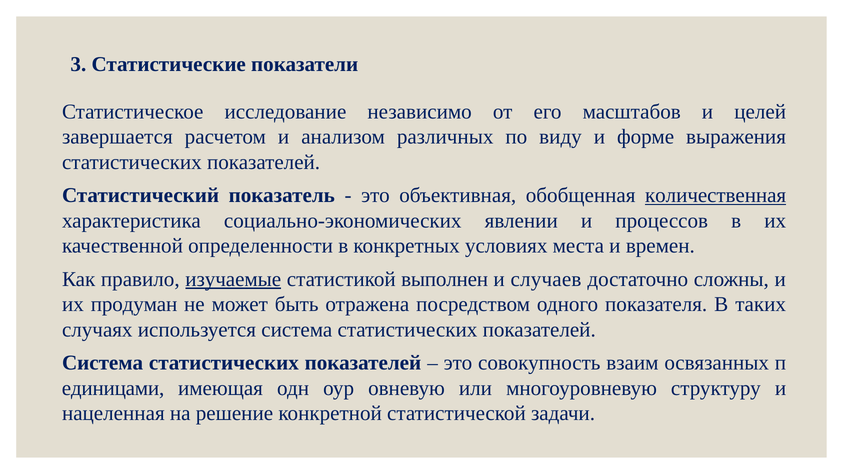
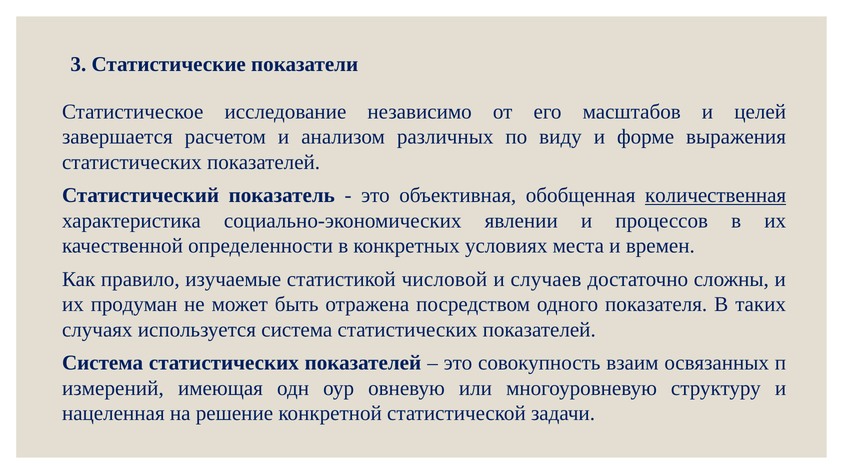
изучаемые underline: present -> none
выполнен: выполнен -> числовой
единицами: единицами -> измерений
